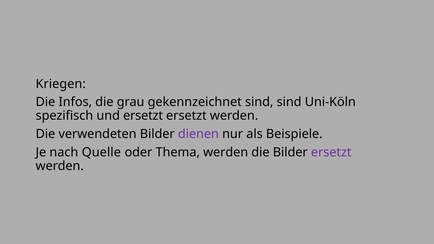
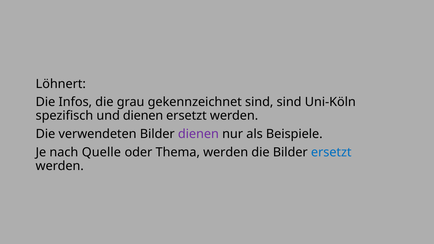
Kriegen: Kriegen -> Löhnert
und ersetzt: ersetzt -> dienen
ersetzt at (331, 152) colour: purple -> blue
